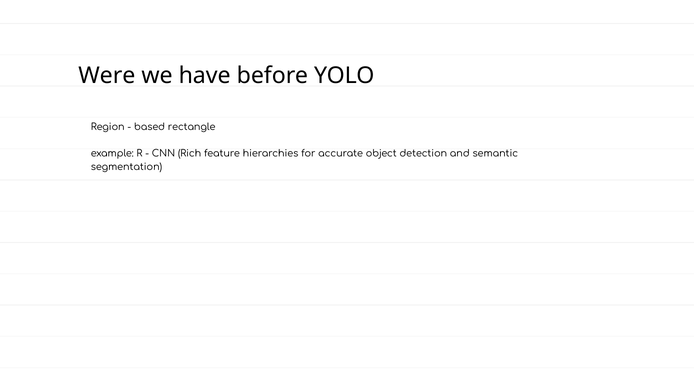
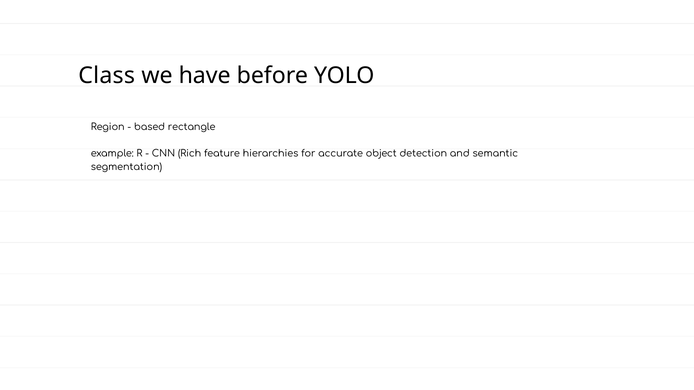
Were: Were -> Class
